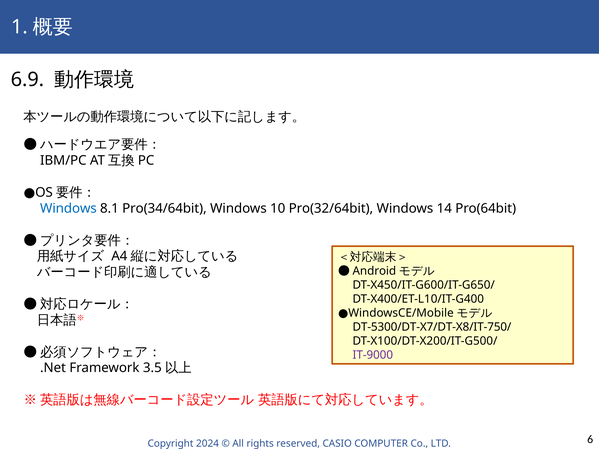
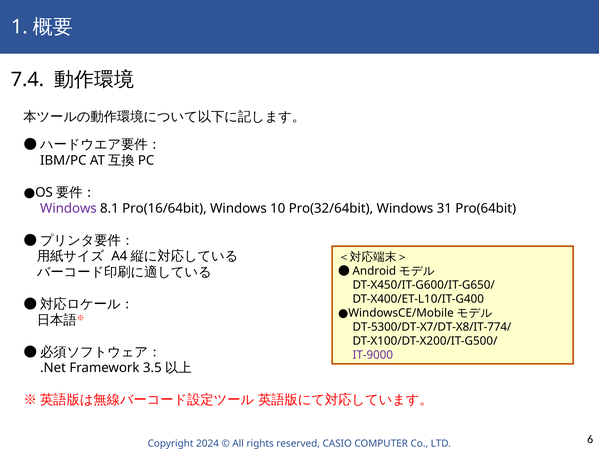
6.9: 6.9 -> 7.4
Windows at (68, 208) colour: blue -> purple
Pro(34/64bit: Pro(34/64bit -> Pro(16/64bit
14: 14 -> 31
DT-5300/DT-X7/DT-X8/IT-750/: DT-5300/DT-X7/DT-X8/IT-750/ -> DT-5300/DT-X7/DT-X8/IT-774/
